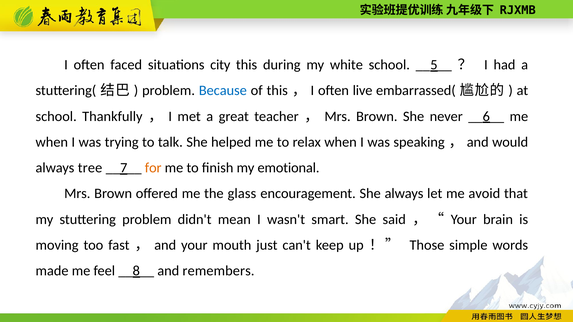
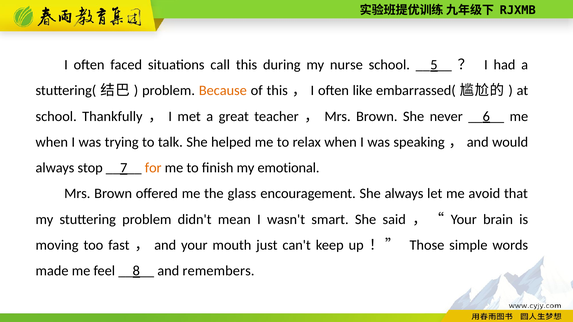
city: city -> call
white: white -> nurse
Because colour: blue -> orange
live: live -> like
tree: tree -> stop
